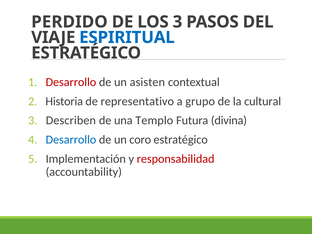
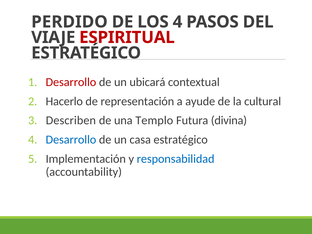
LOS 3: 3 -> 4
ESPIRITUAL colour: blue -> red
asisten: asisten -> ubicará
Historia: Historia -> Hacerlo
representativo: representativo -> representación
grupo: grupo -> ayude
coro: coro -> casa
responsabilidad colour: red -> blue
